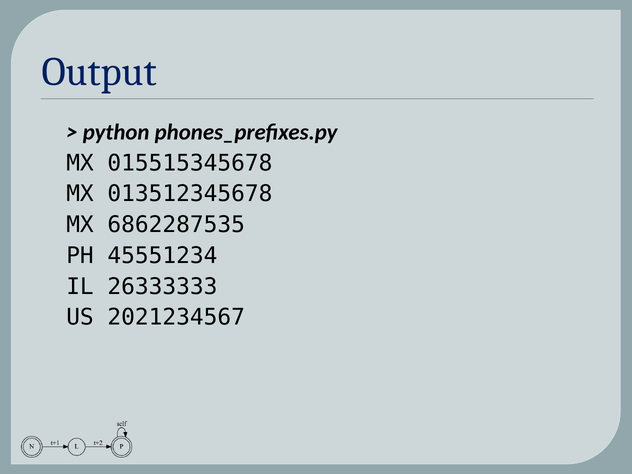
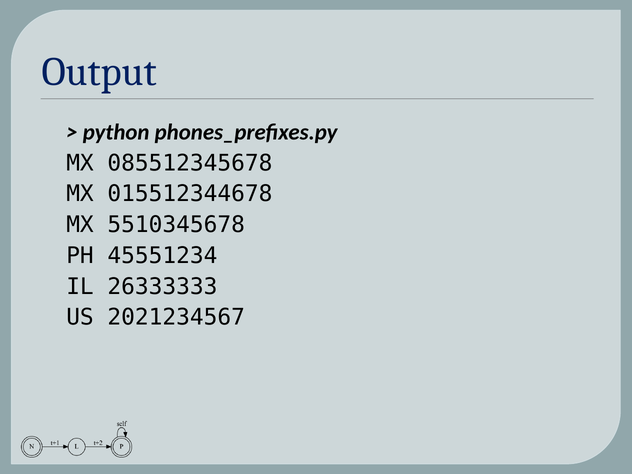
015515345678: 015515345678 -> 085512345678
013512345678: 013512345678 -> 015512344678
6862287535: 6862287535 -> 5510345678
